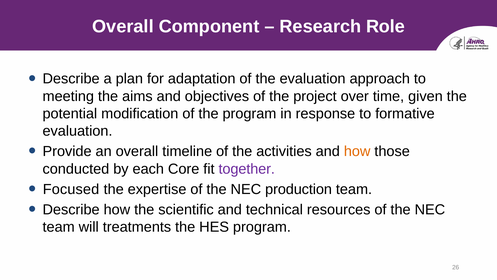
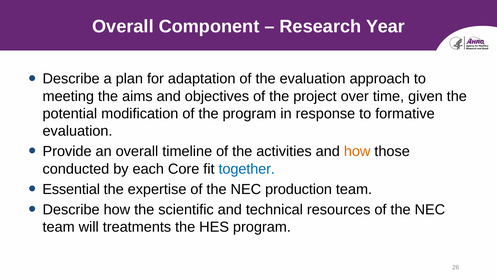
Role: Role -> Year
together colour: purple -> blue
Focused: Focused -> Essential
